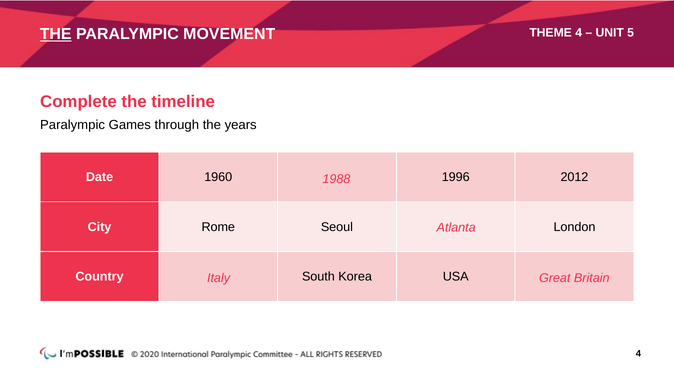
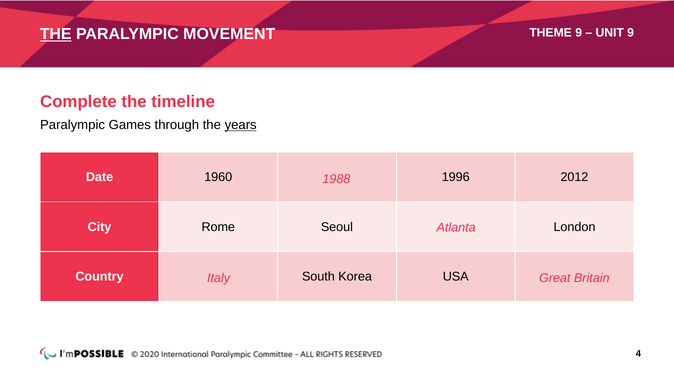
THEME 4: 4 -> 9
UNIT 5: 5 -> 9
years underline: none -> present
